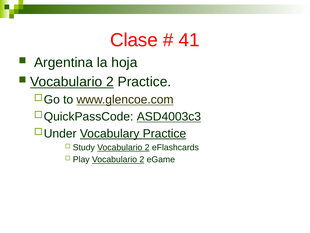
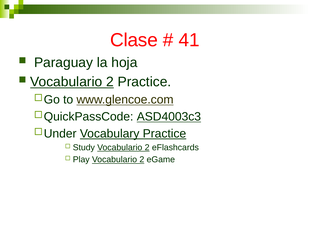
Argentina: Argentina -> Paraguay
